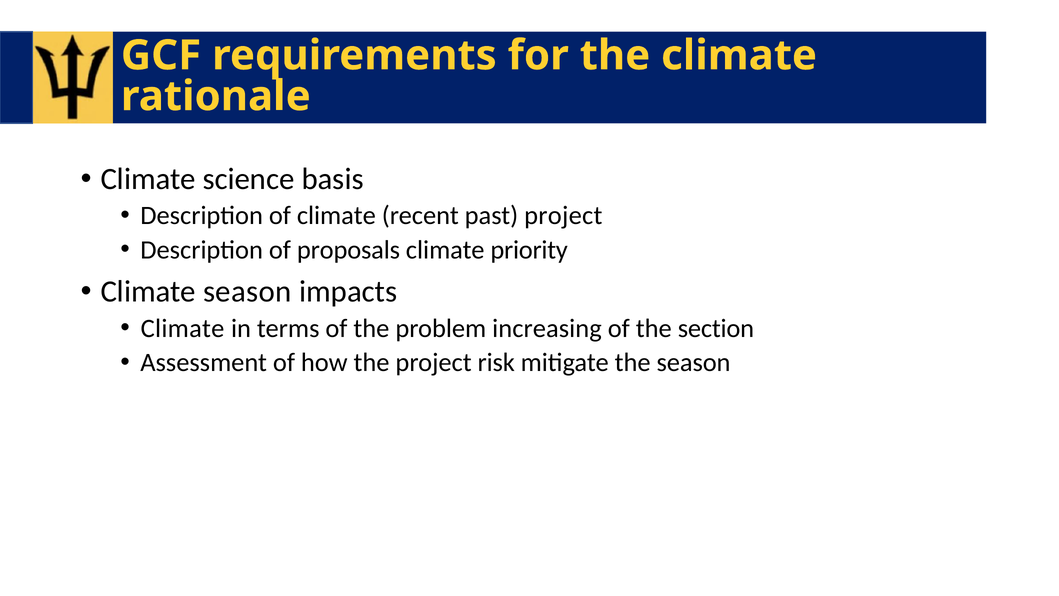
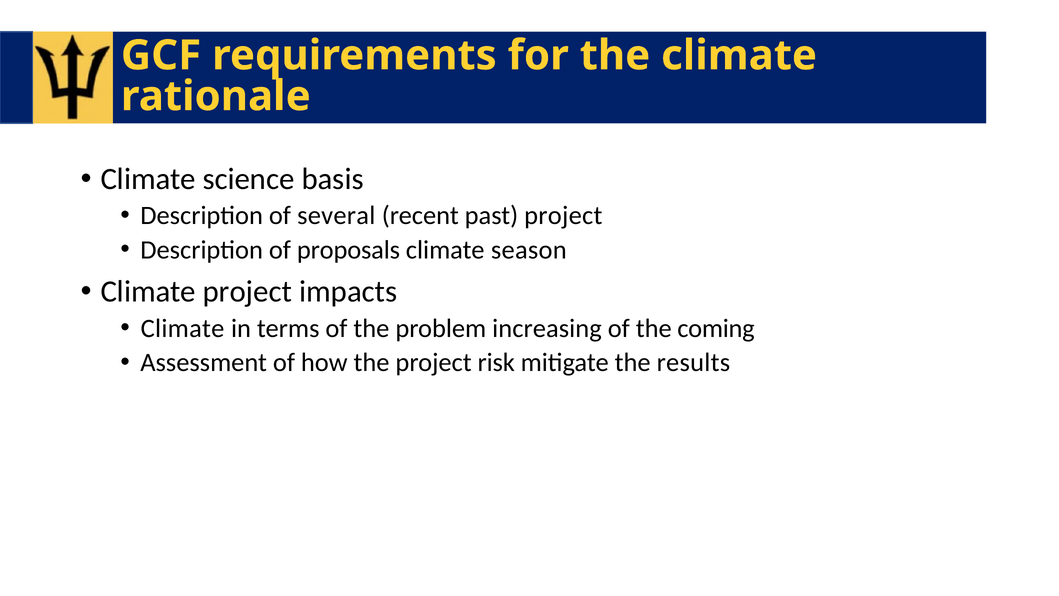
of climate: climate -> several
priority: priority -> season
Climate season: season -> project
section: section -> coming
the season: season -> results
